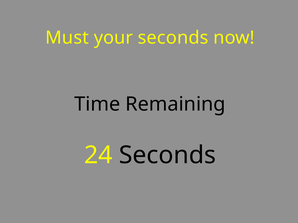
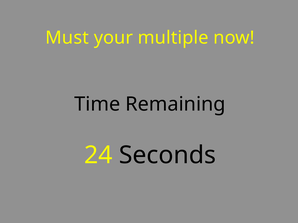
your seconds: seconds -> multiple
